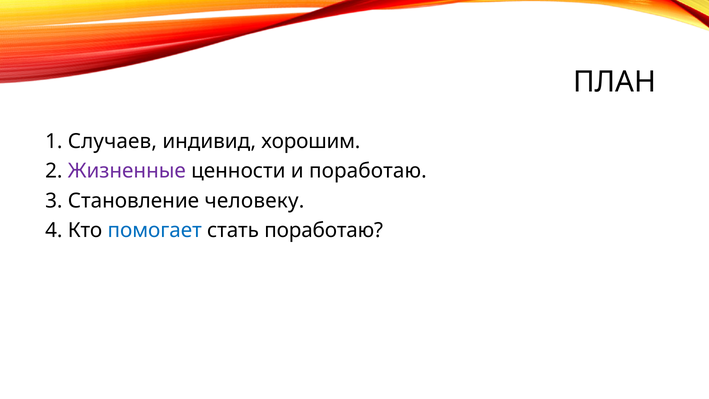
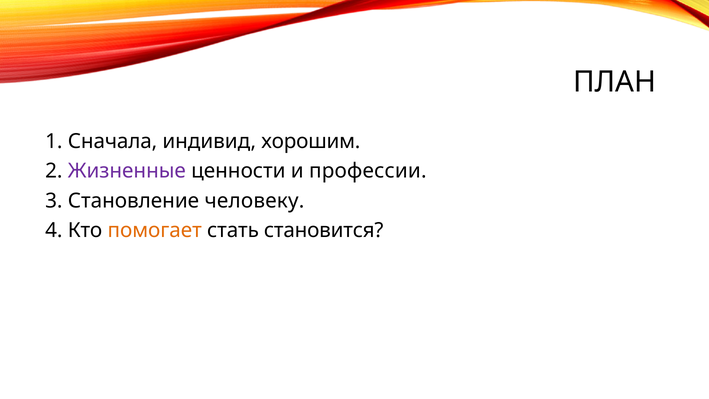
Случаев: Случаев -> Сначала
и поработаю: поработаю -> профессии
помогает colour: blue -> orange
стать поработаю: поработаю -> становится
